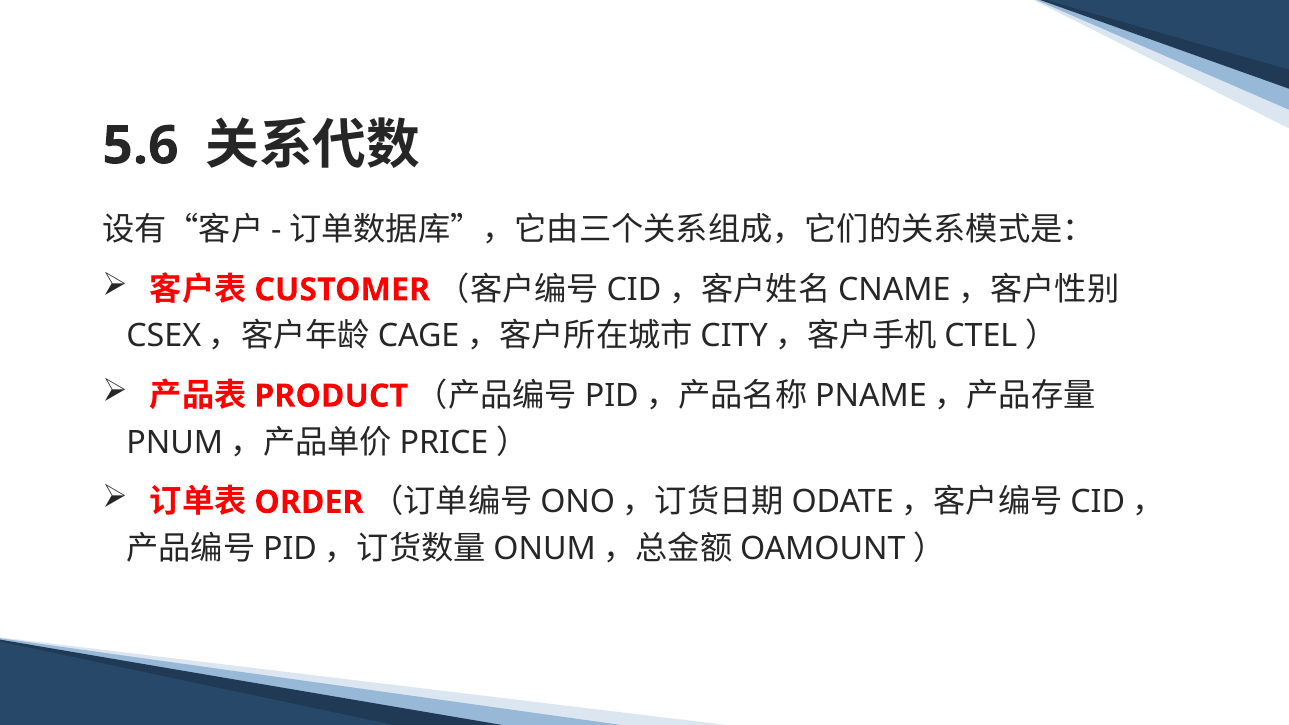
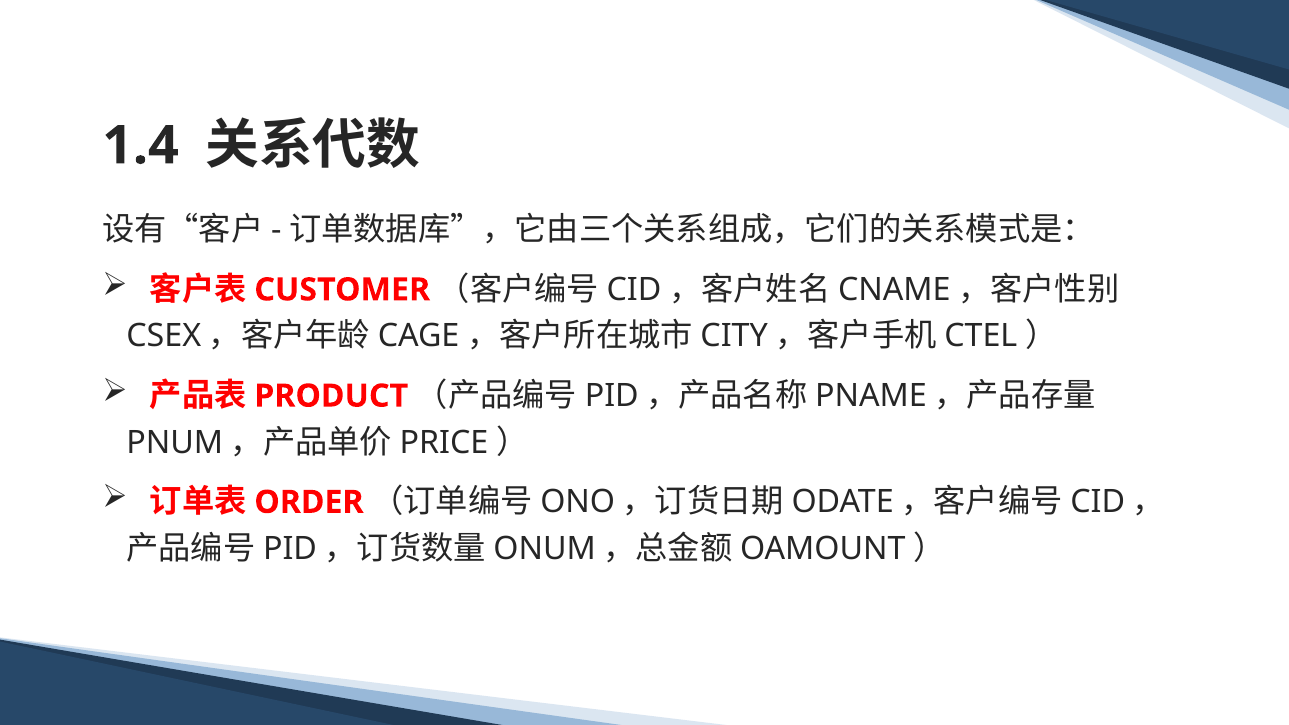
5.6: 5.6 -> 1.4
